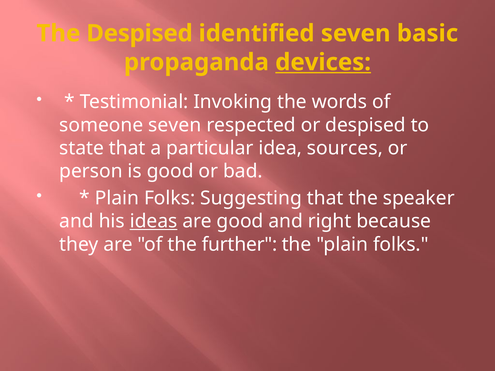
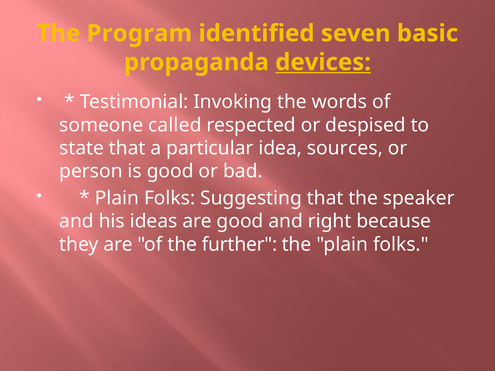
The Despised: Despised -> Program
someone seven: seven -> called
ideas underline: present -> none
